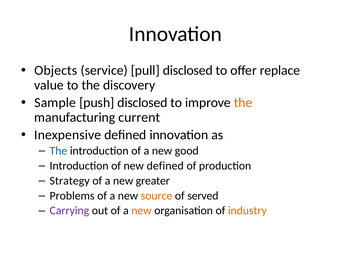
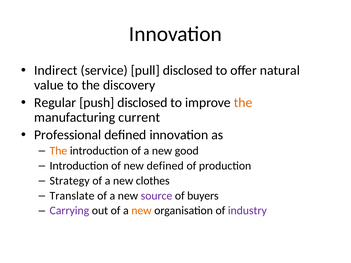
Objects: Objects -> Indirect
replace: replace -> natural
Sample: Sample -> Regular
Inexpensive: Inexpensive -> Professional
The at (58, 151) colour: blue -> orange
greater: greater -> clothes
Problems: Problems -> Translate
source colour: orange -> purple
served: served -> buyers
industry colour: orange -> purple
